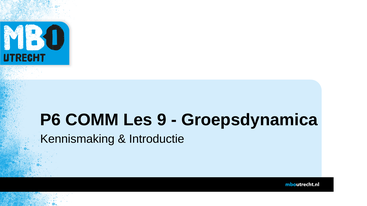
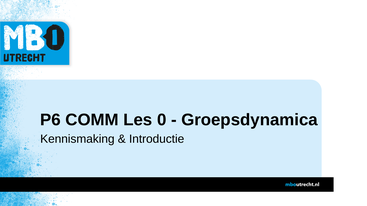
9: 9 -> 0
